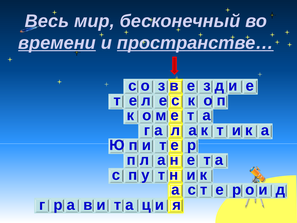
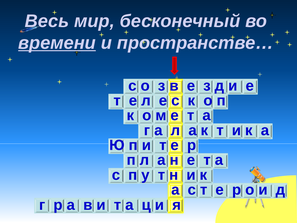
пространстве… underline: present -> none
